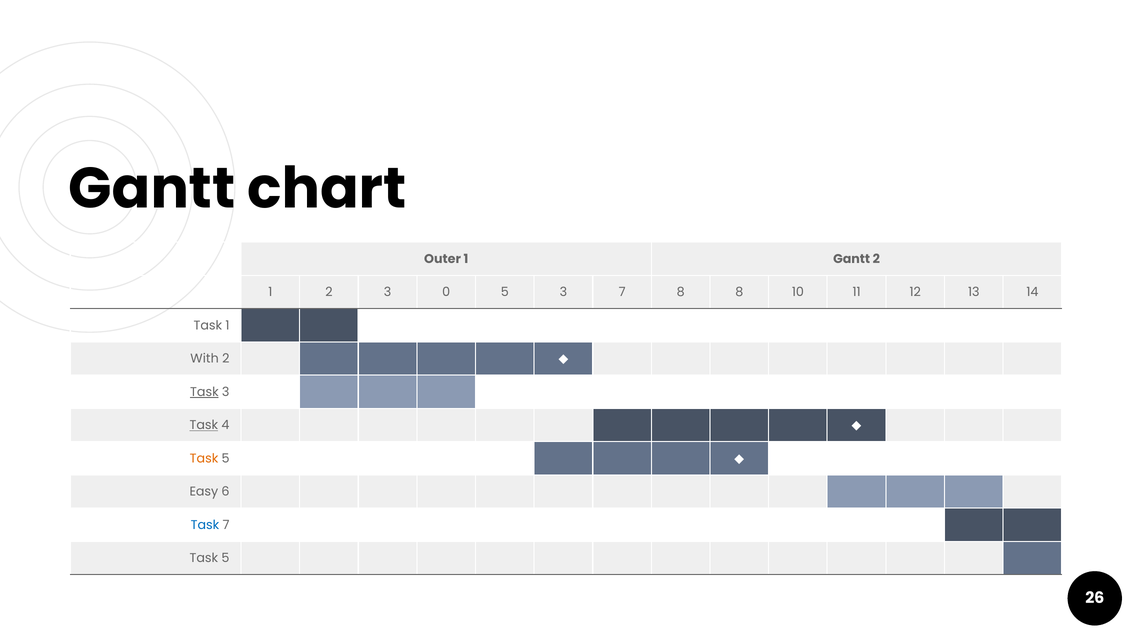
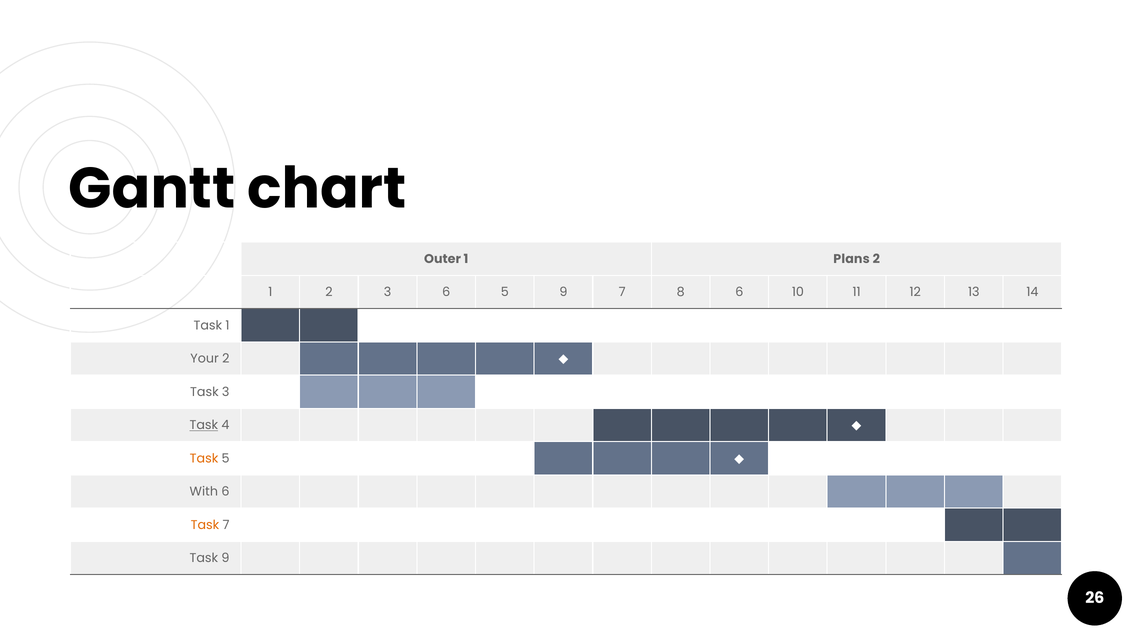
1 Gantt: Gantt -> Plans
3 0: 0 -> 6
5 3: 3 -> 9
8 8: 8 -> 6
With: With -> Your
Task at (204, 392) underline: present -> none
Easy: Easy -> With
Task at (205, 525) colour: blue -> orange
5 at (225, 558): 5 -> 9
